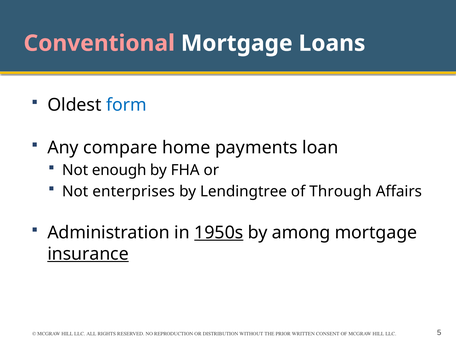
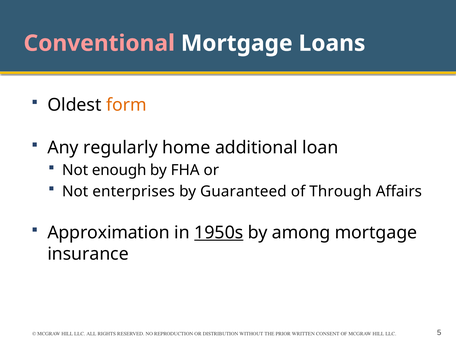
form colour: blue -> orange
compare: compare -> regularly
payments: payments -> additional
Lendingtree: Lendingtree -> Guaranteed
Administration: Administration -> Approximation
insurance underline: present -> none
